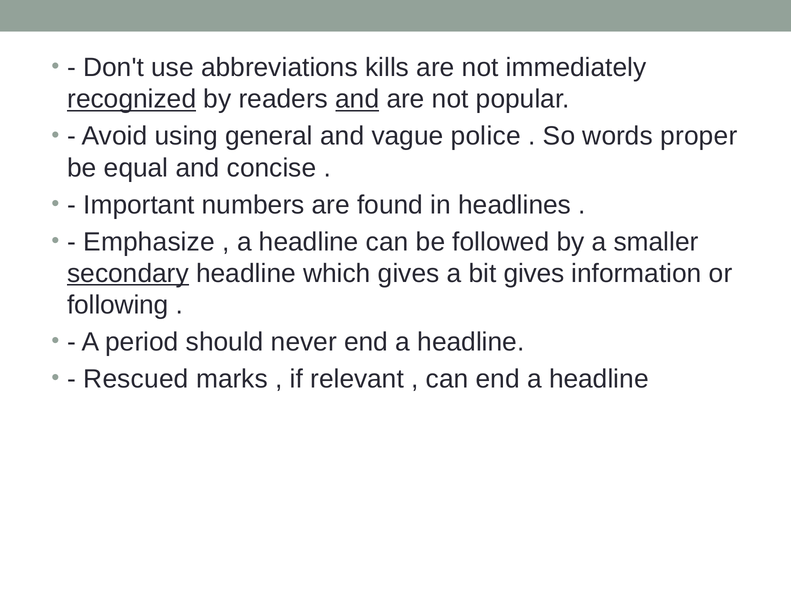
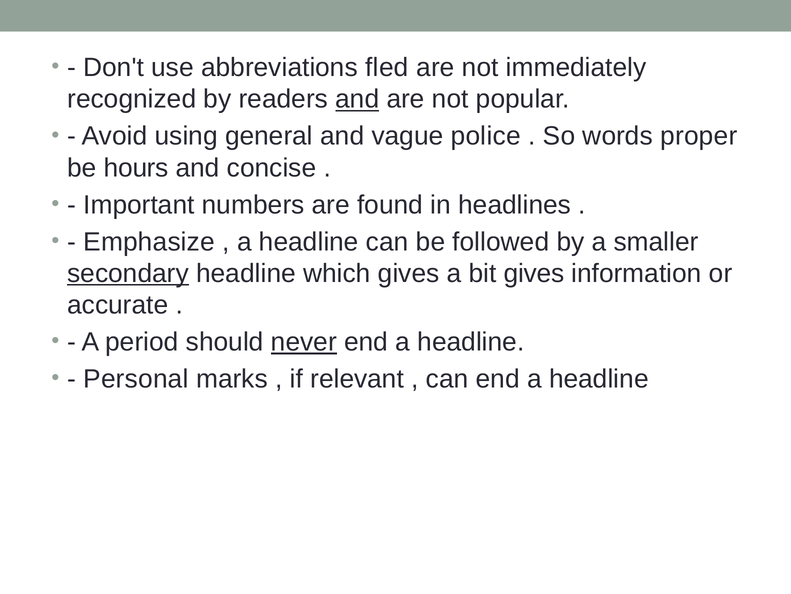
kills: kills -> fled
recognized underline: present -> none
equal: equal -> hours
following: following -> accurate
never underline: none -> present
Rescued: Rescued -> Personal
